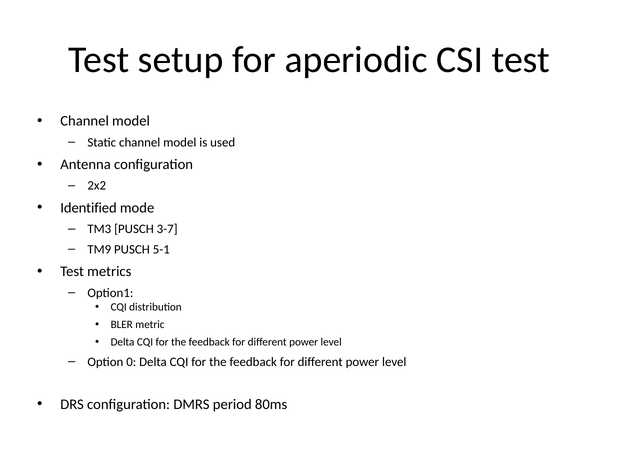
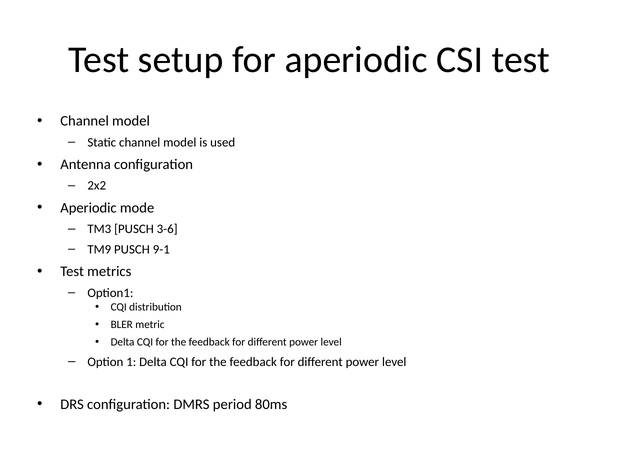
Identified at (89, 208): Identified -> Aperiodic
3-7: 3-7 -> 3-6
5-1: 5-1 -> 9-1
0: 0 -> 1
